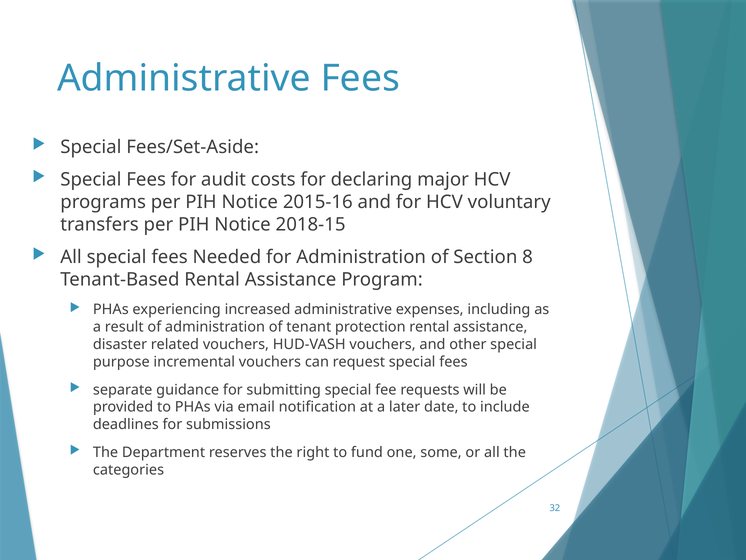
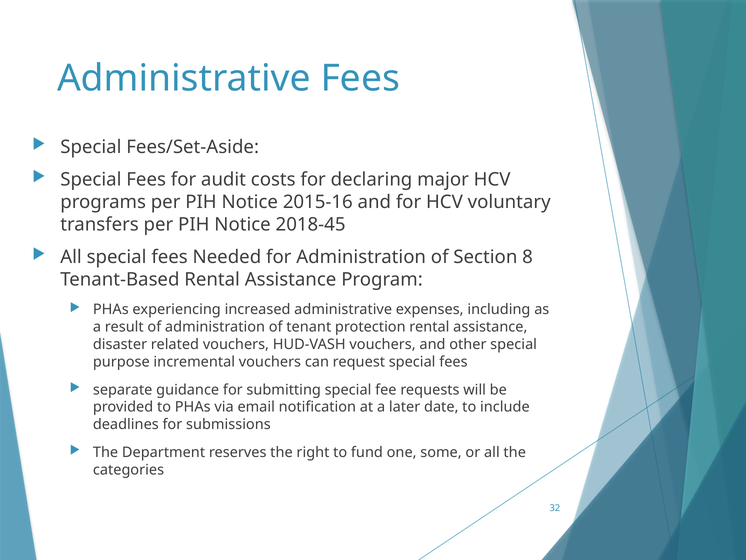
2018-15: 2018-15 -> 2018-45
